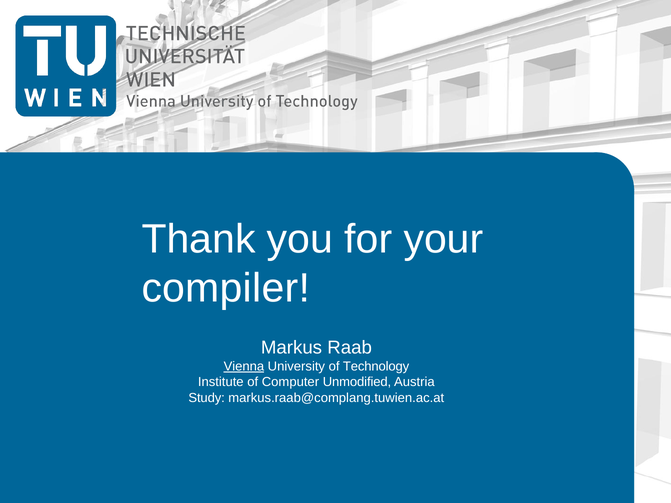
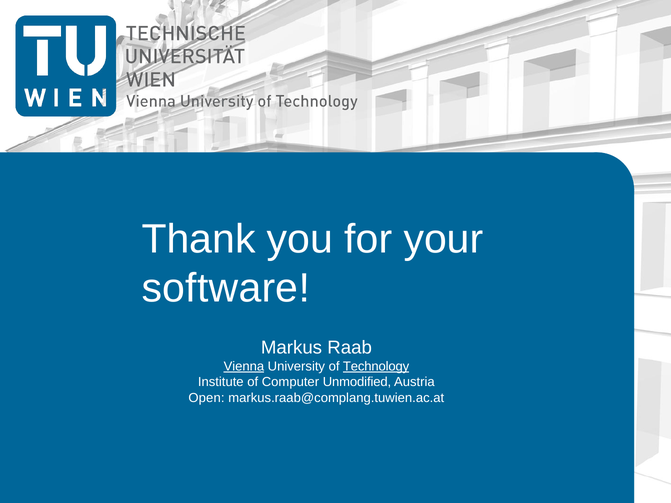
compiler: compiler -> software
Technology underline: none -> present
Study: Study -> Open
